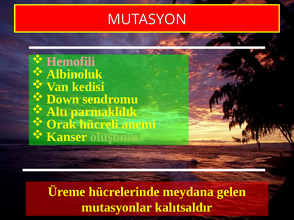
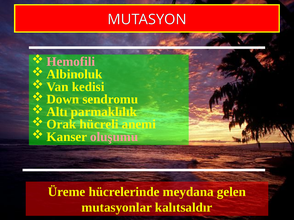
oluşumu colour: light green -> pink
